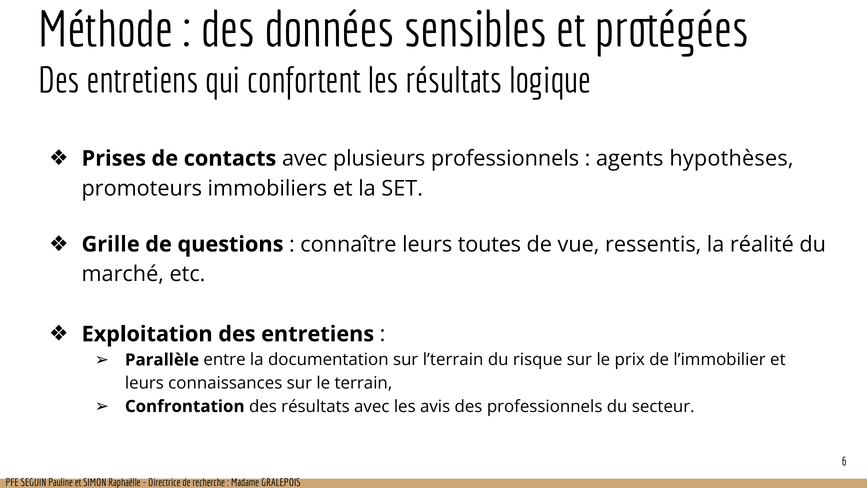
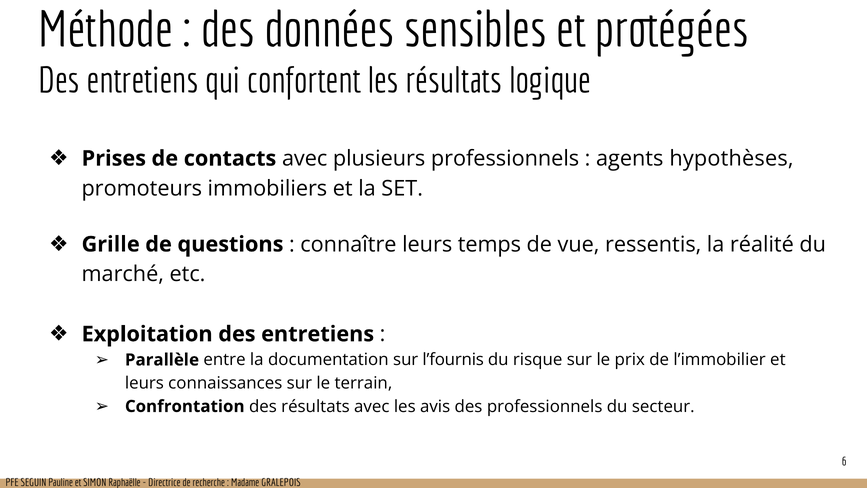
toutes: toutes -> temps
l’terrain: l’terrain -> l’fournis
